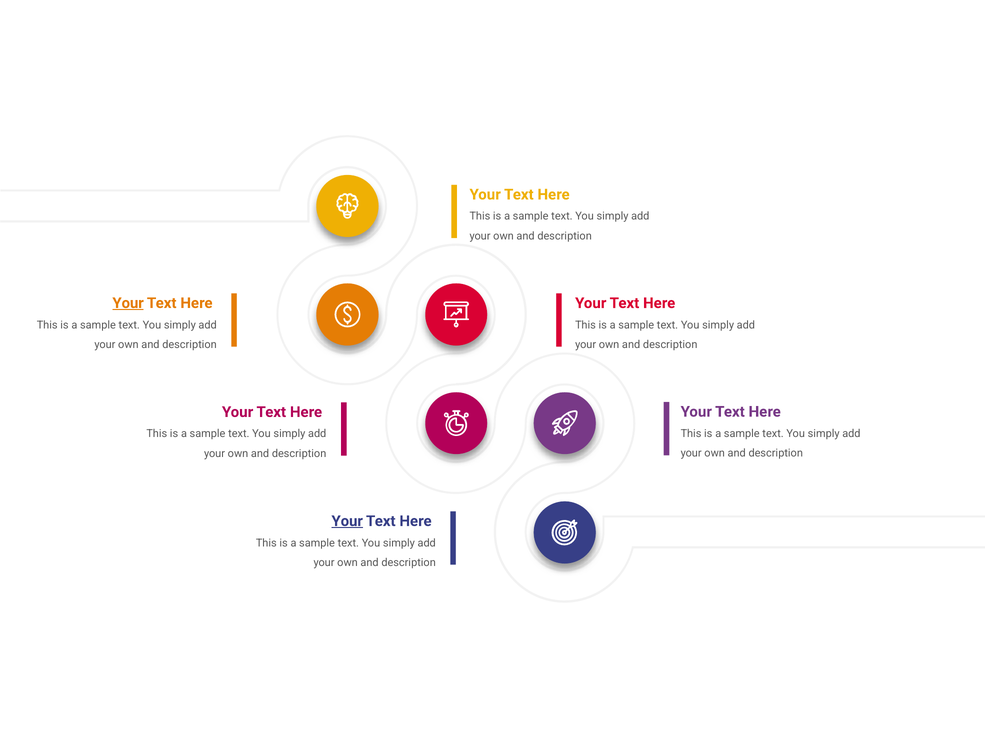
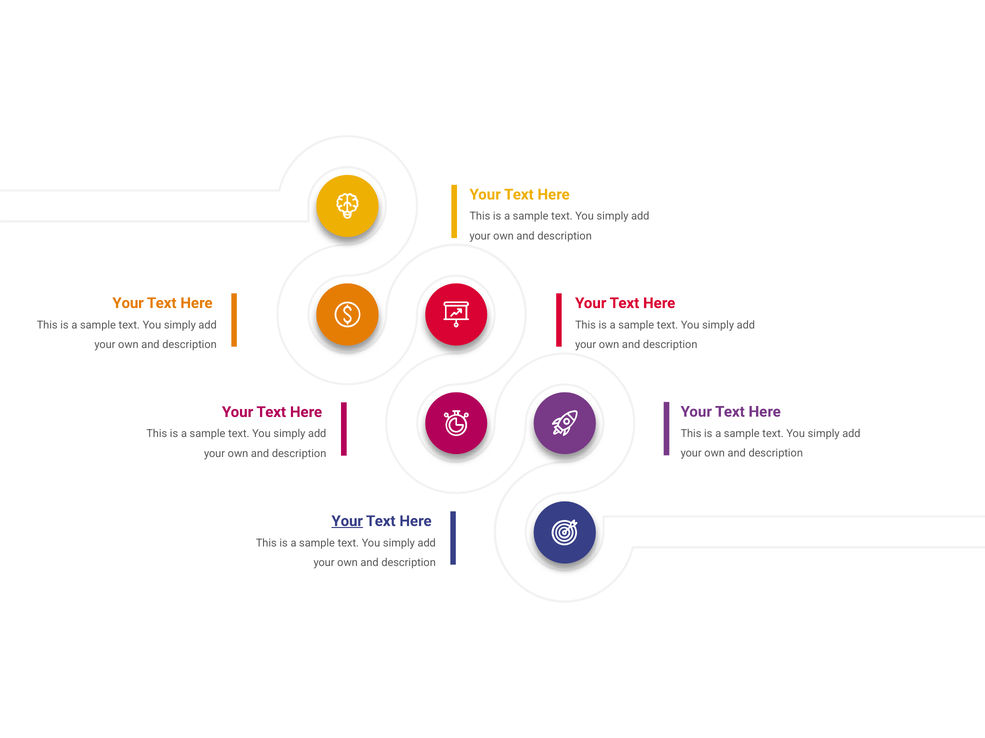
Your at (128, 303) underline: present -> none
